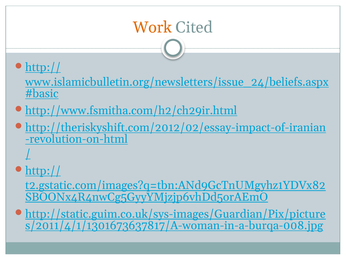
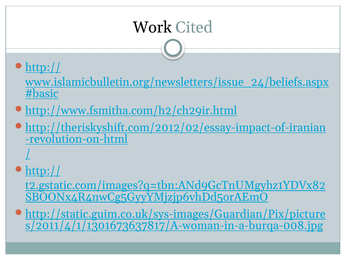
Work colour: orange -> black
